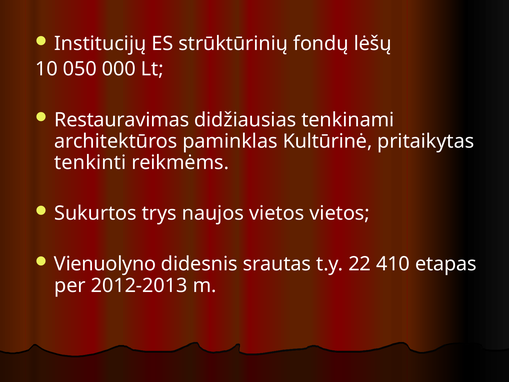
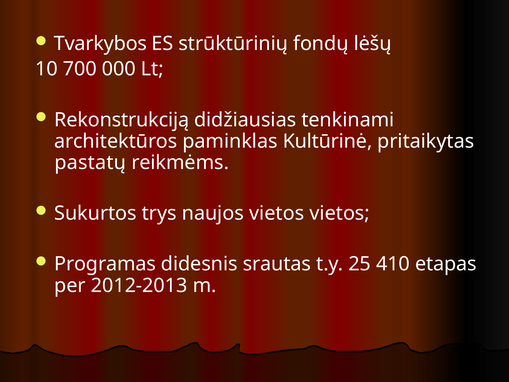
Institucijų: Institucijų -> Tvarkybos
050: 050 -> 700
Restauravimas: Restauravimas -> Rekonstrukciją
tenkinti: tenkinti -> pastatų
Vienuolyno: Vienuolyno -> Programas
22: 22 -> 25
